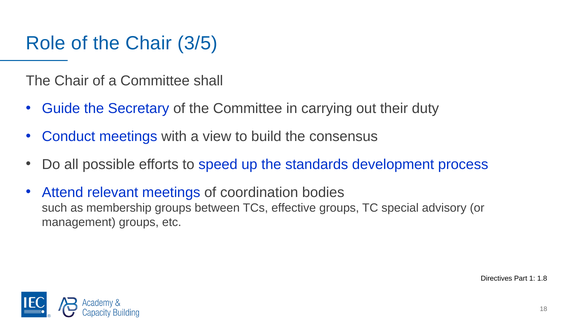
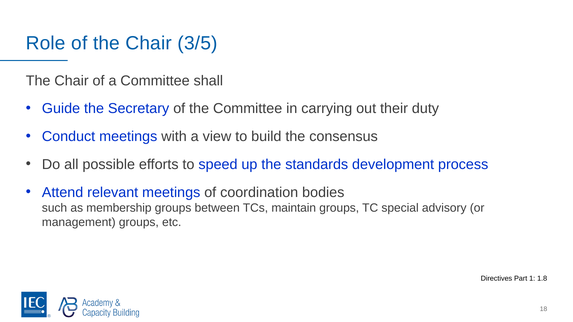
effective: effective -> maintain
